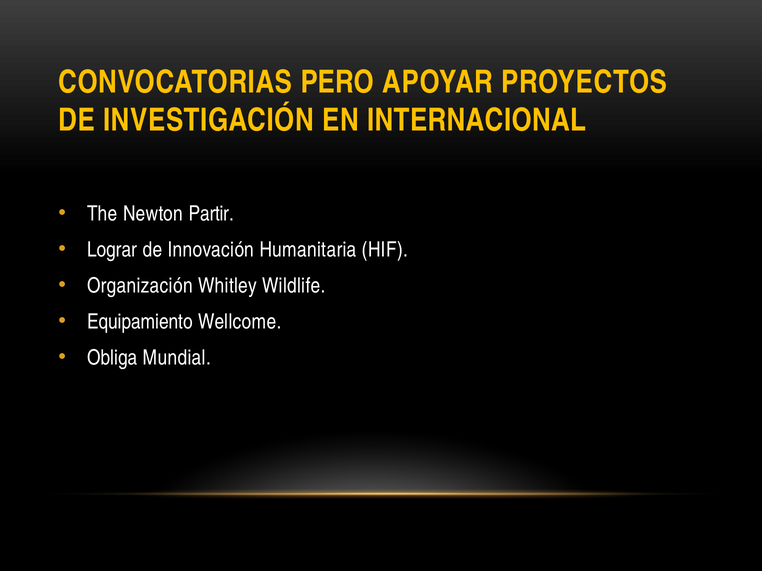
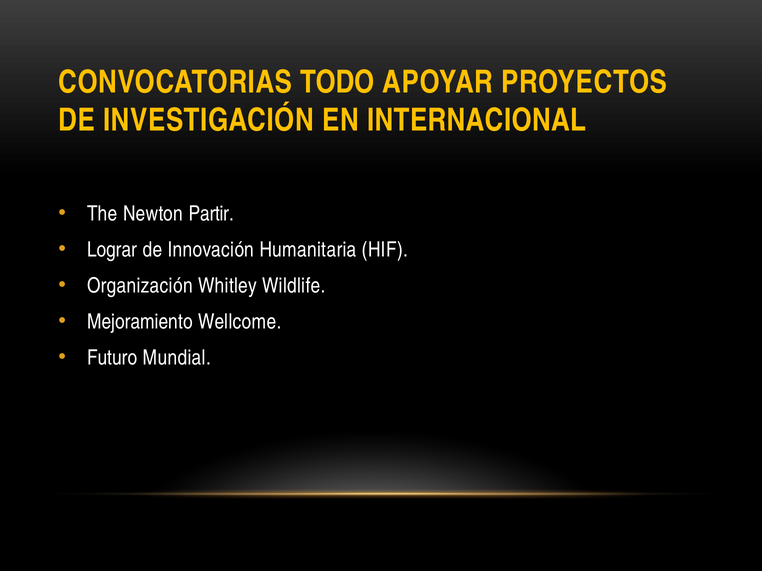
PERO: PERO -> TODO
Equipamiento: Equipamiento -> Mejoramiento
Obliga: Obliga -> Futuro
